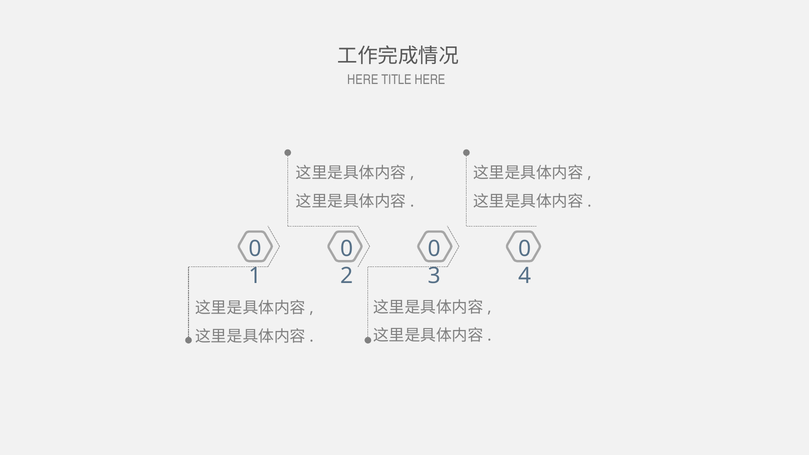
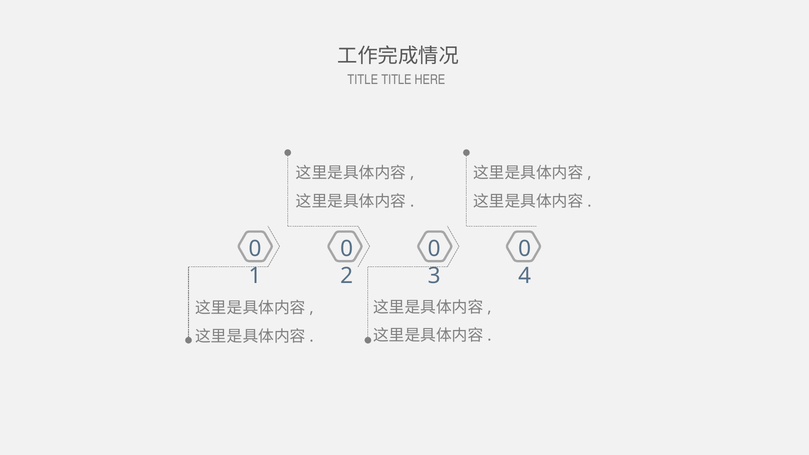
HERE at (363, 80): HERE -> TITLE
